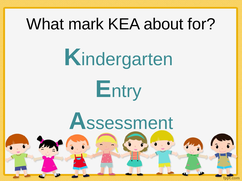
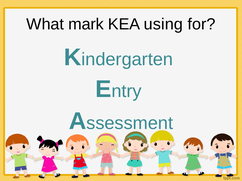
about: about -> using
